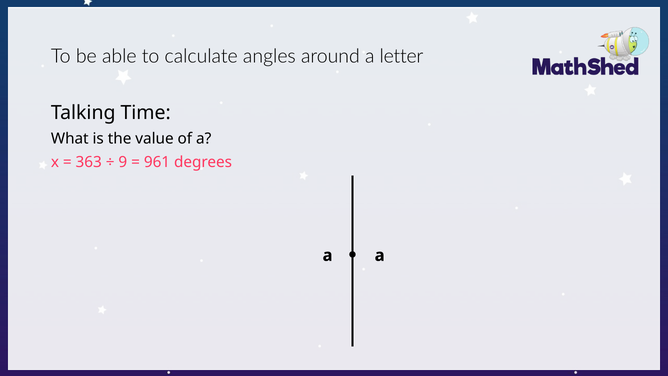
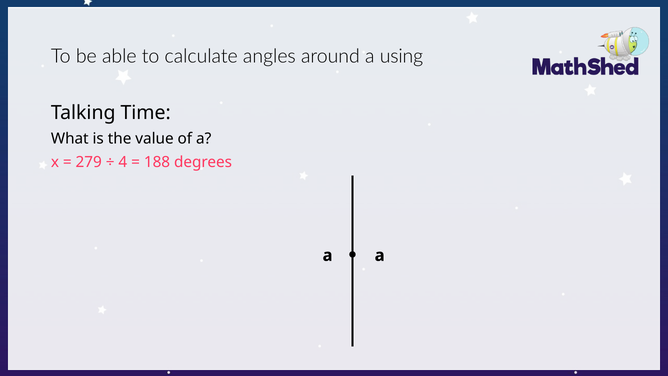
letter: letter -> using
363: 363 -> 279
9: 9 -> 4
961: 961 -> 188
